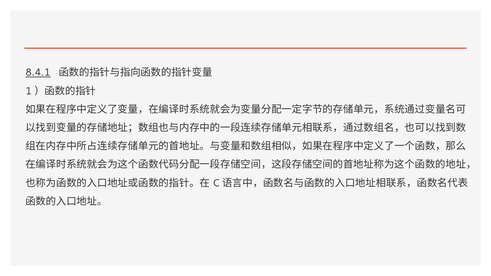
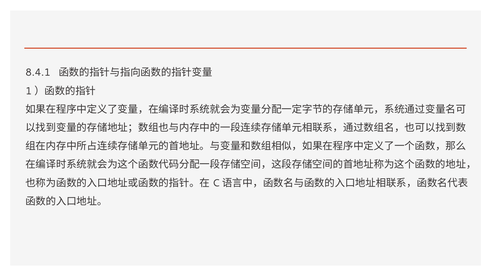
8.4.1 underline: present -> none
